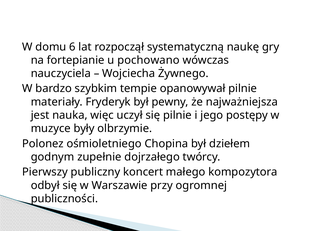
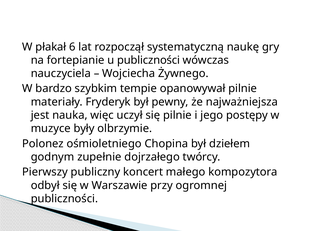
domu: domu -> płakał
u pochowano: pochowano -> publiczności
